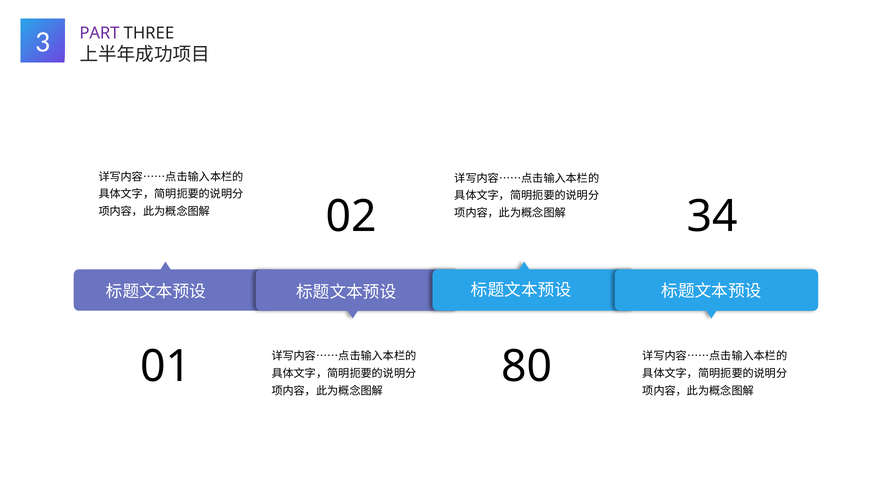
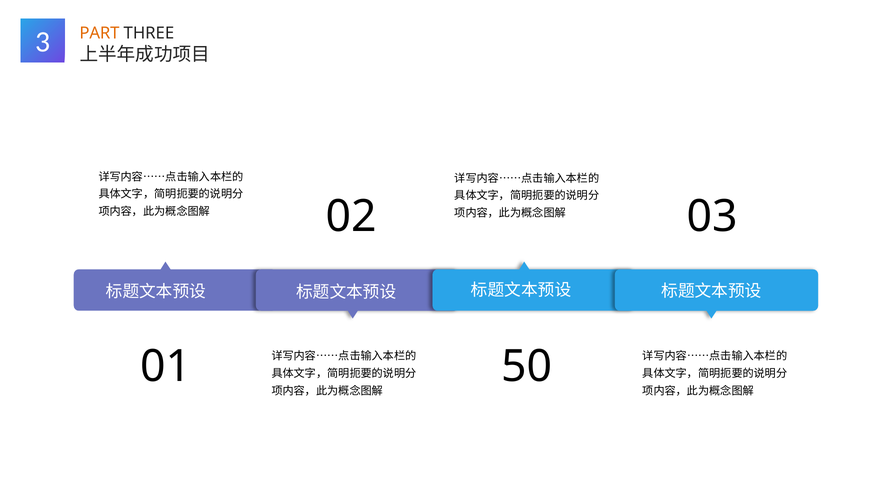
PART colour: purple -> orange
34: 34 -> 03
80: 80 -> 50
